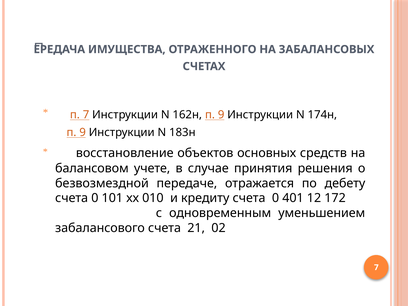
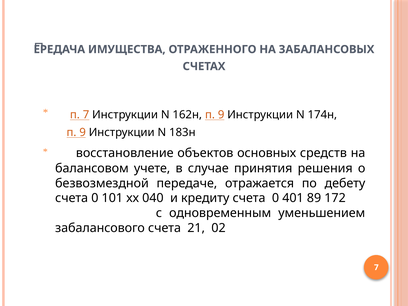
010: 010 -> 040
12: 12 -> 89
